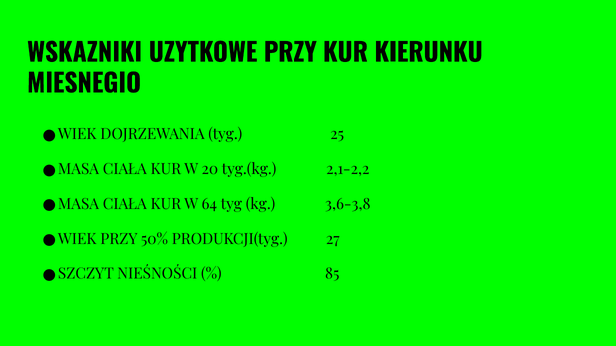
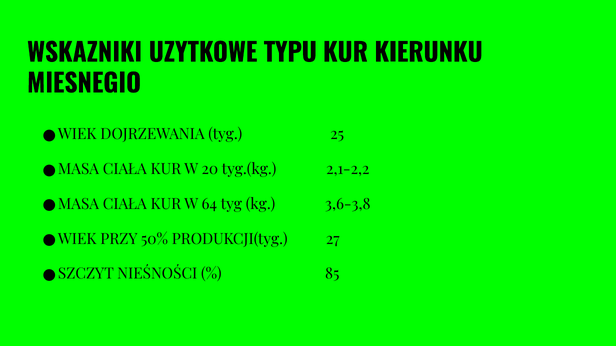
UZYTKOWE PRZY: PRZY -> TYPU
